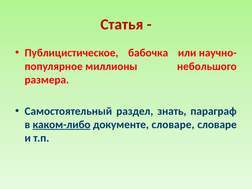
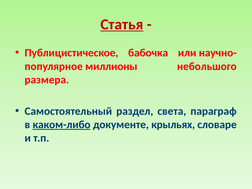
Статья underline: none -> present
знать: знать -> света
документе словаре: словаре -> крыльях
